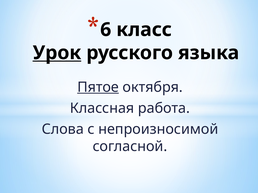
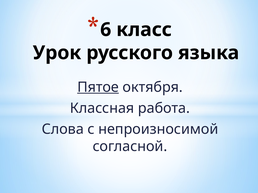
Урок underline: present -> none
